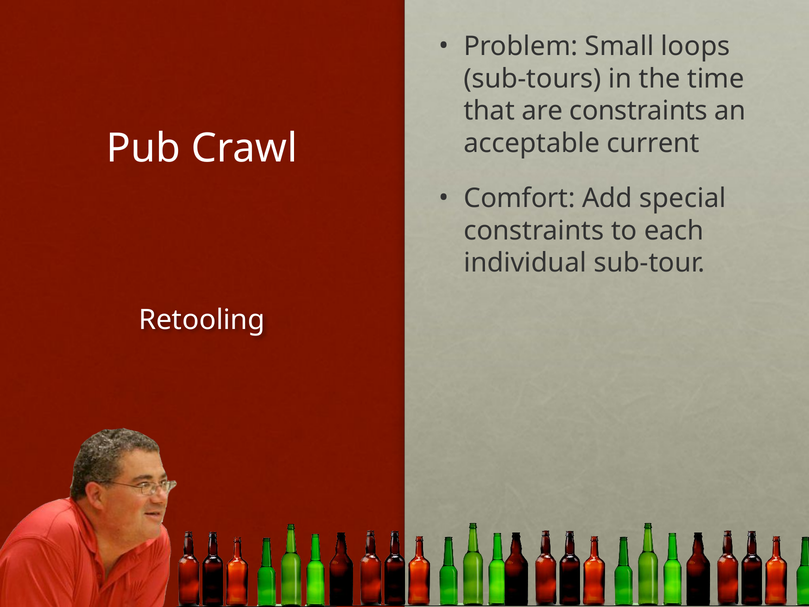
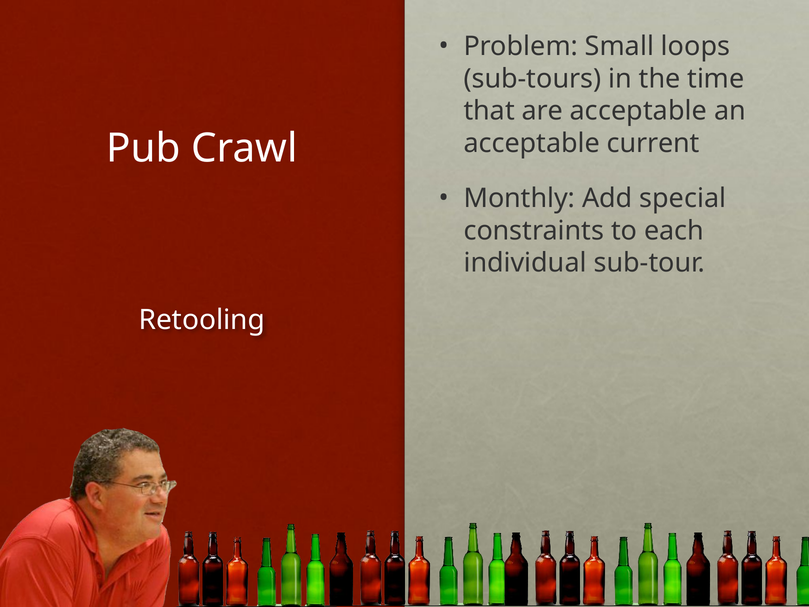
are constraints: constraints -> acceptable
Comfort: Comfort -> Monthly
